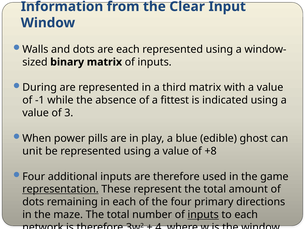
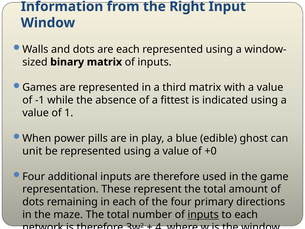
Clear: Clear -> Right
During: During -> Games
3: 3 -> 1
+8: +8 -> +0
representation underline: present -> none
